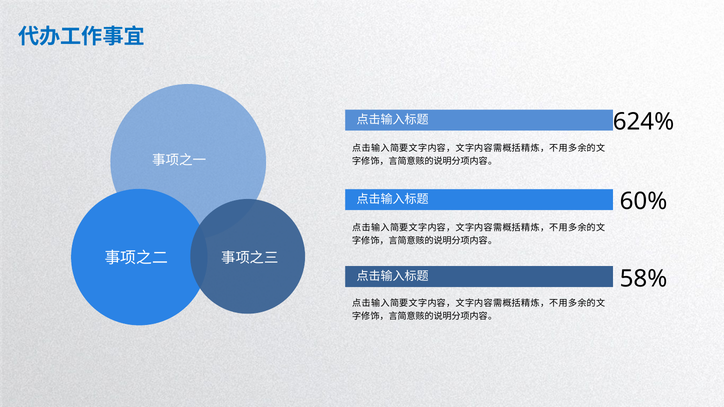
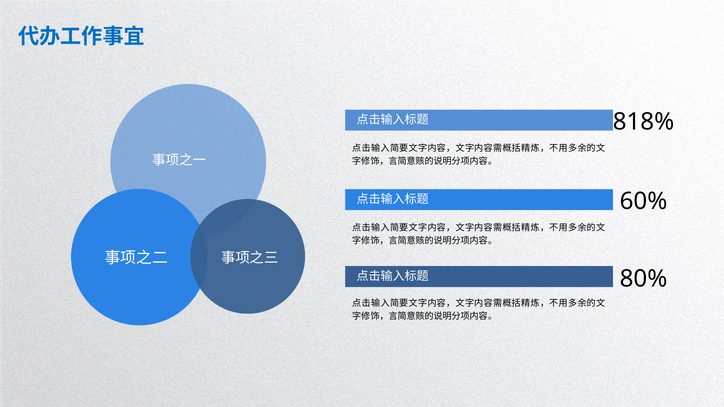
624%: 624% -> 818%
58%: 58% -> 80%
